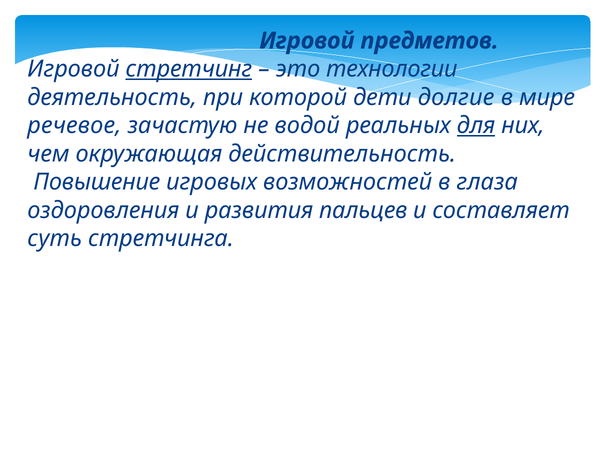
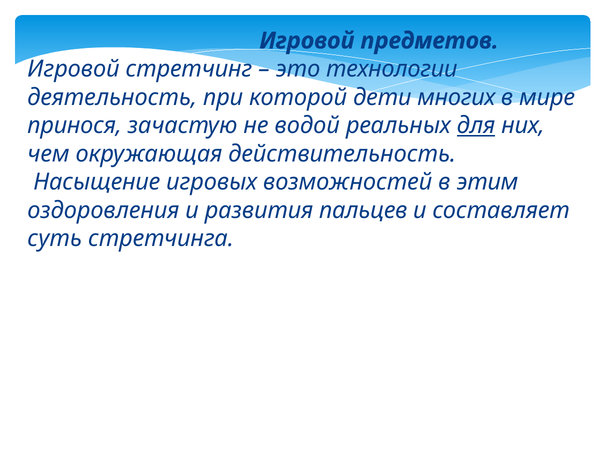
стретчинг underline: present -> none
долгие: долгие -> многих
речевое: речевое -> принося
Повышение: Повышение -> Насыщение
глаза: глаза -> этим
